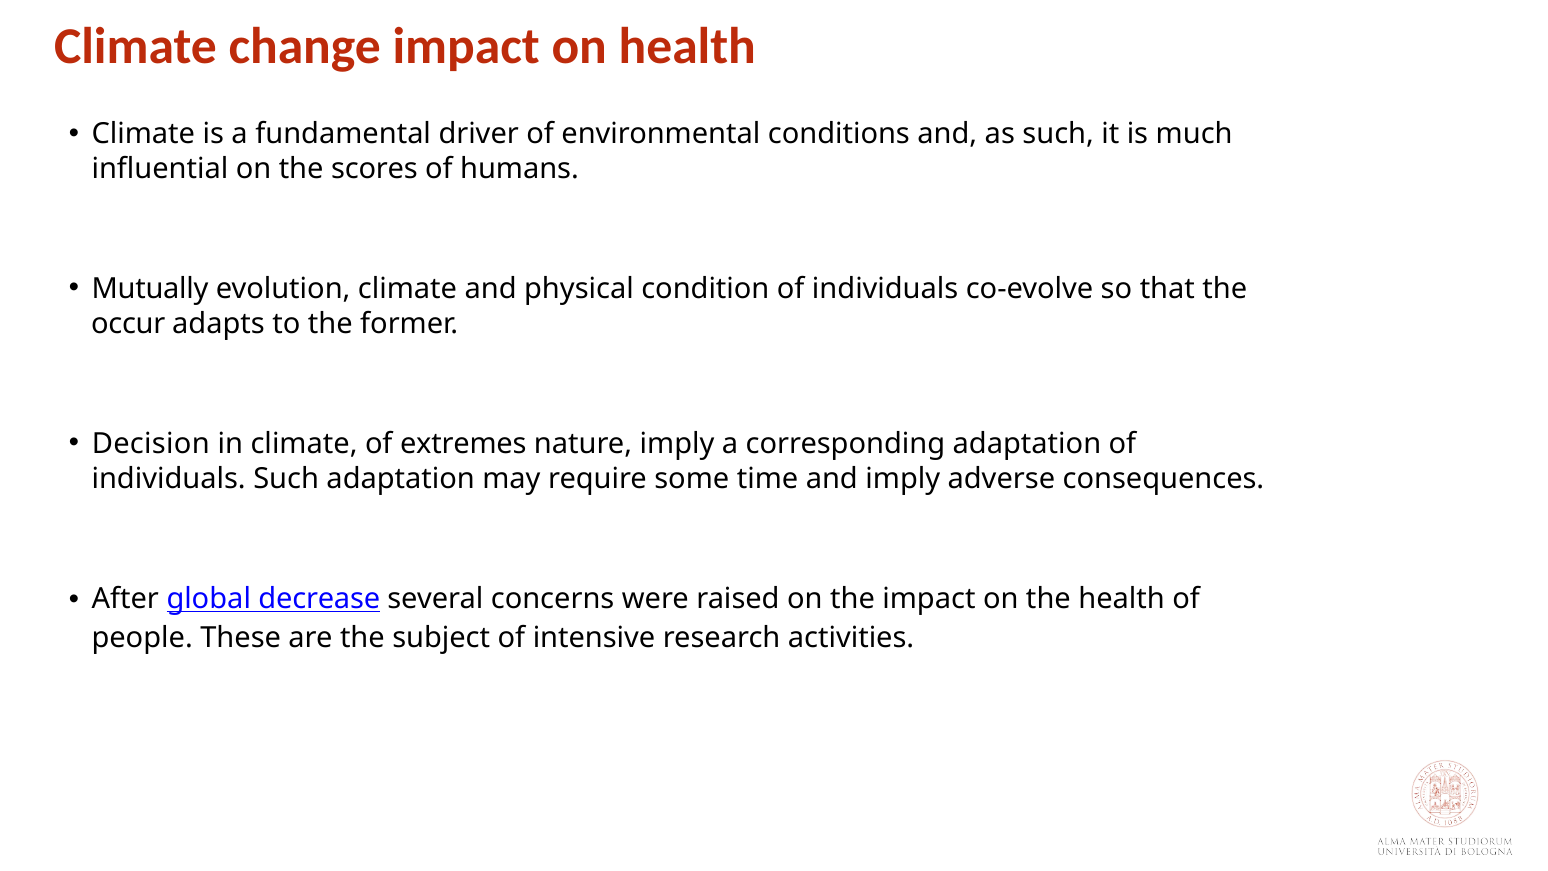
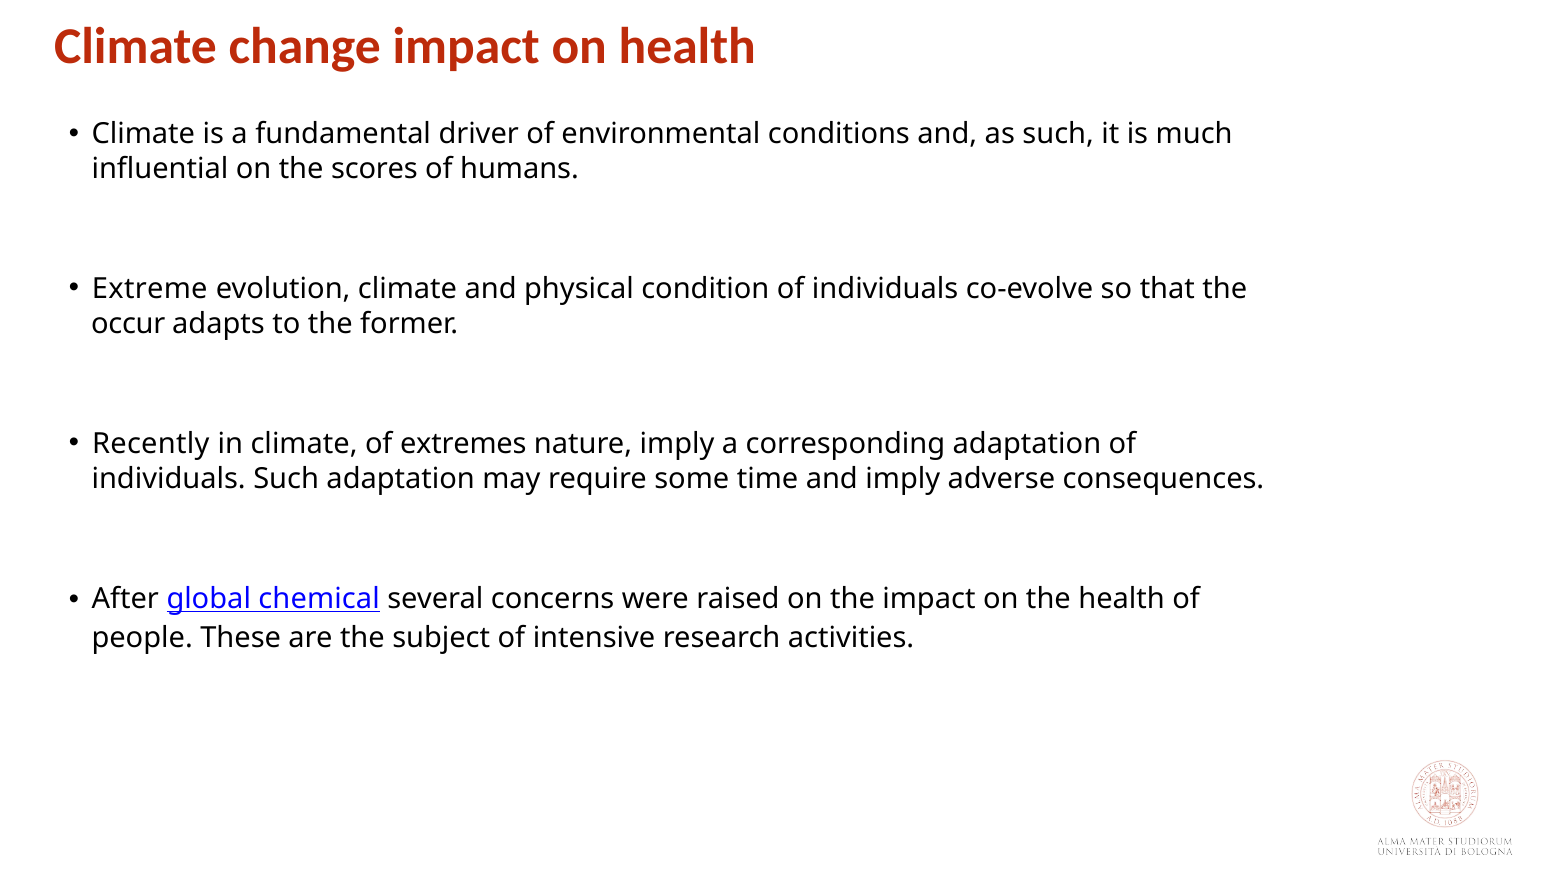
Mutually: Mutually -> Extreme
Decision: Decision -> Recently
decrease: decrease -> chemical
